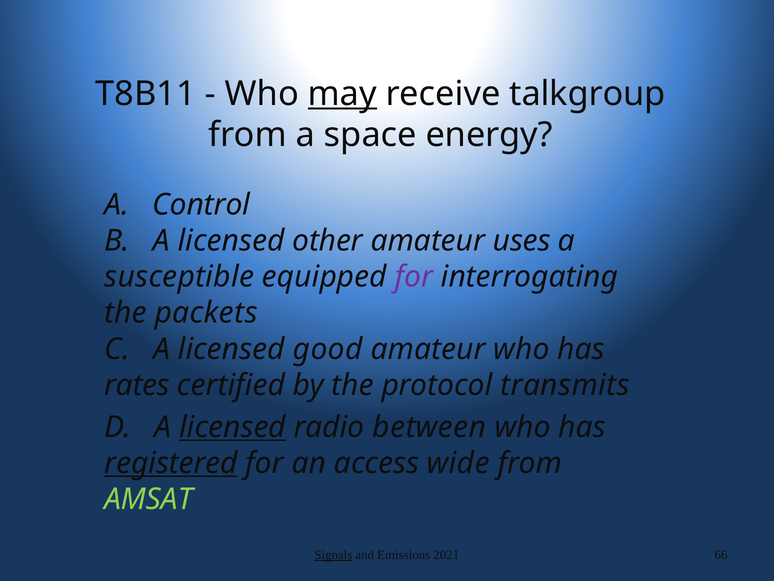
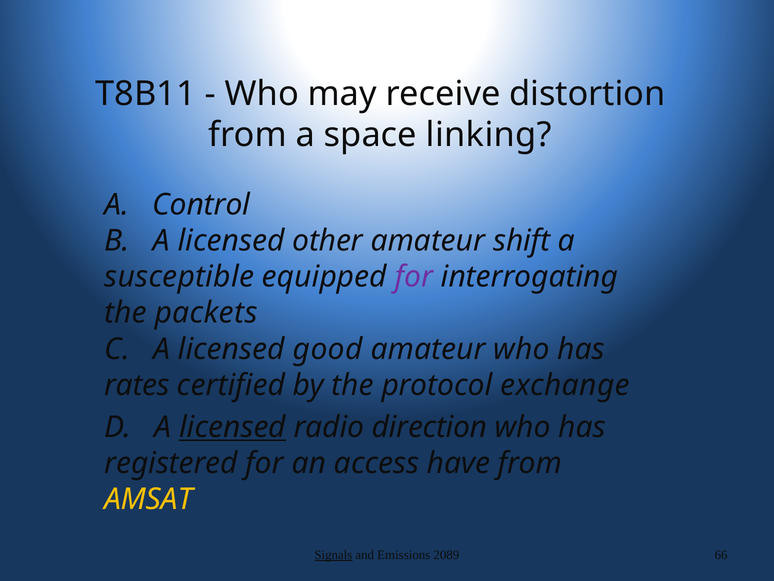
may underline: present -> none
talkgroup: talkgroup -> distortion
energy: energy -> linking
uses: uses -> shift
transmits: transmits -> exchange
between: between -> direction
registered underline: present -> none
wide: wide -> have
AMSAT colour: light green -> yellow
2021: 2021 -> 2089
